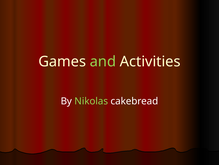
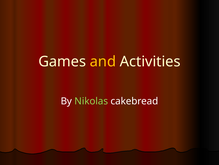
and colour: light green -> yellow
